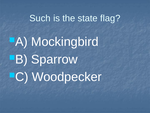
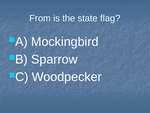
Such: Such -> From
